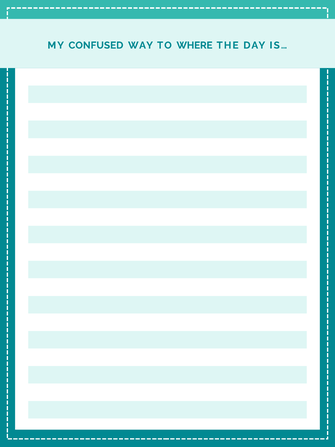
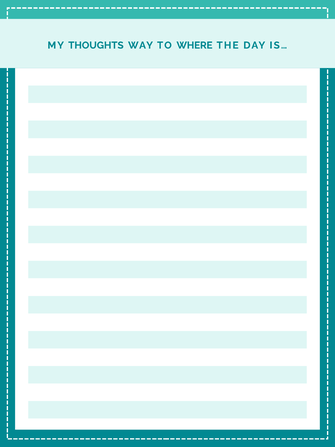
CONFUSED: CONFUSED -> THOUGHTS
